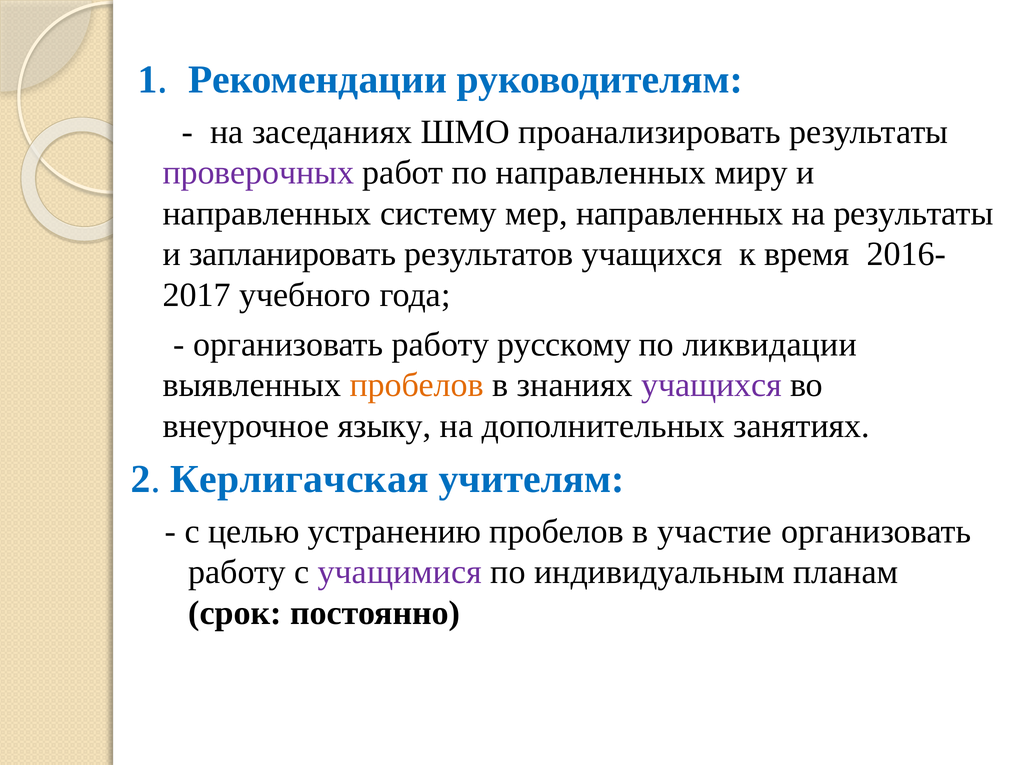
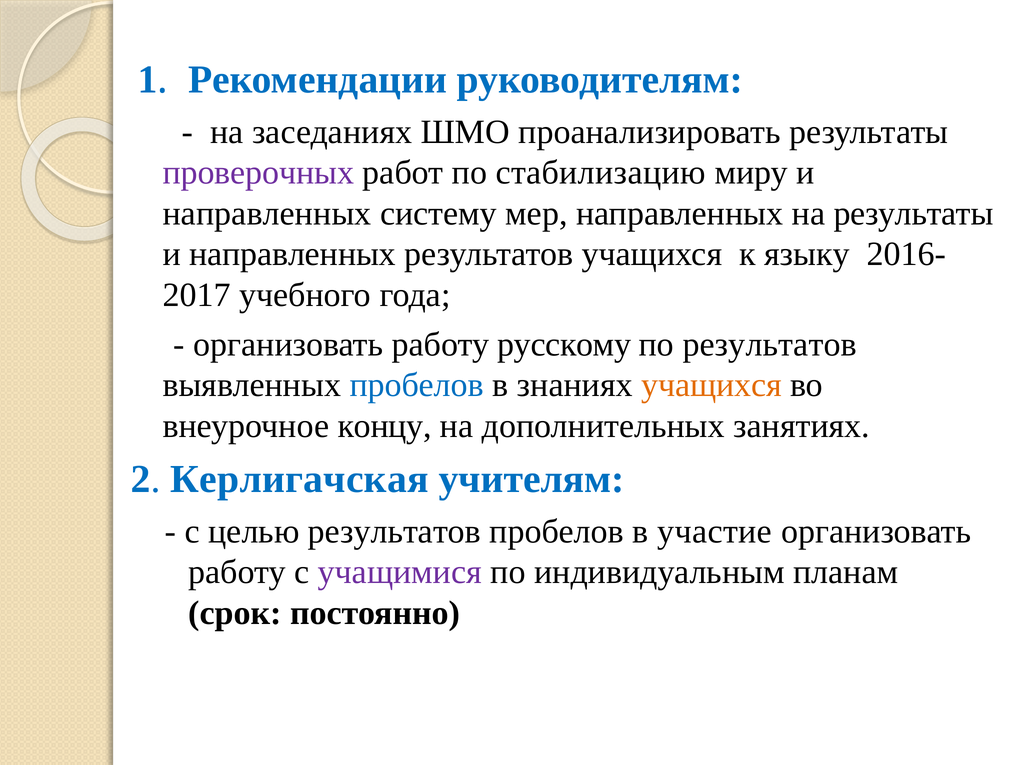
по направленных: направленных -> стабилизацию
запланировать at (293, 254): запланировать -> направленных
время: время -> языку
по ликвидации: ликвидации -> результатов
пробелов at (417, 385) colour: orange -> blue
учащихся at (711, 385) colour: purple -> orange
языку: языку -> концу
целью устранению: устранению -> результатов
